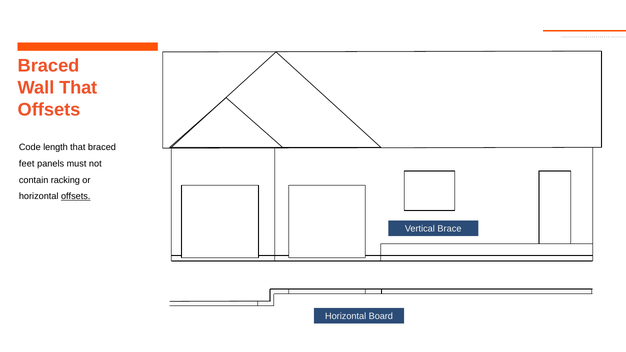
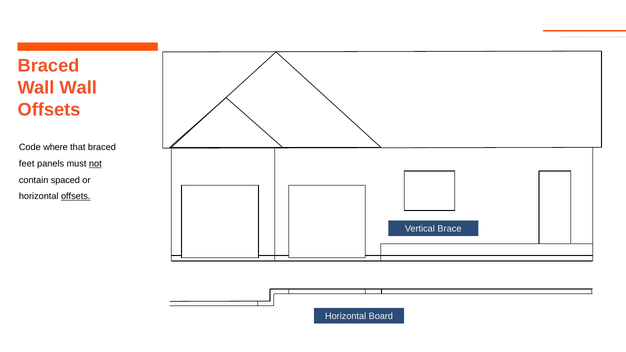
Wall That: That -> Wall
length: length -> where
not underline: none -> present
racking: racking -> spaced
